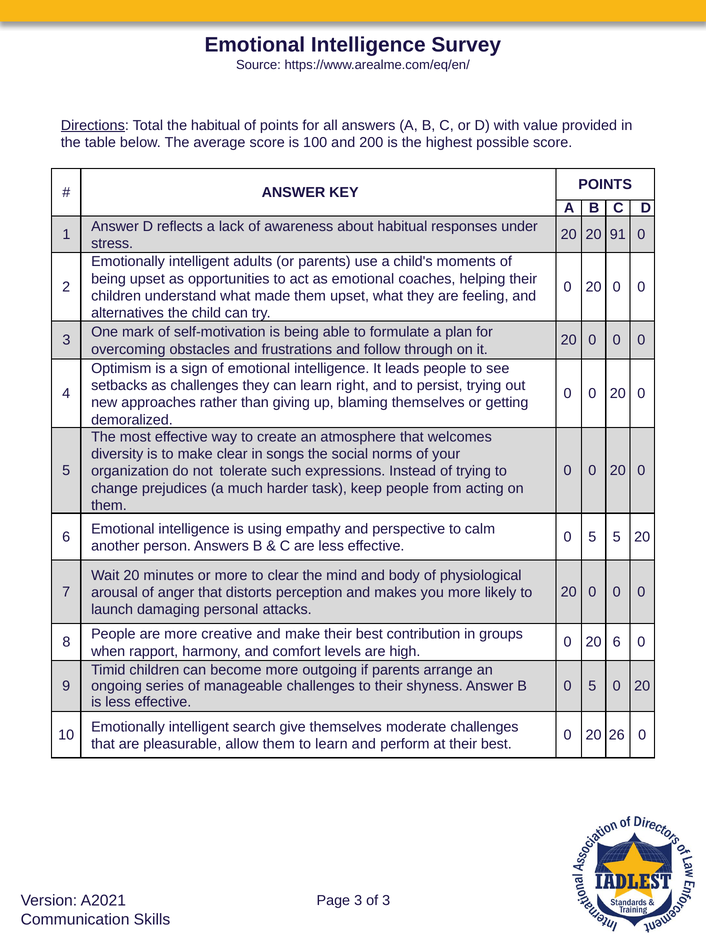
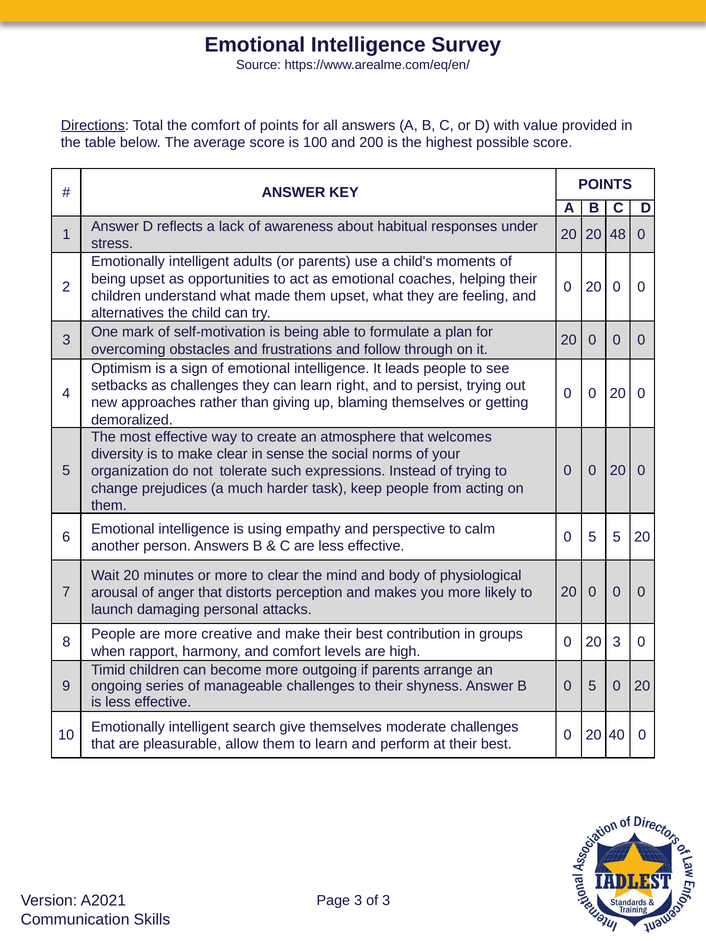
the habitual: habitual -> comfort
91: 91 -> 48
songs: songs -> sense
20 6: 6 -> 3
26: 26 -> 40
